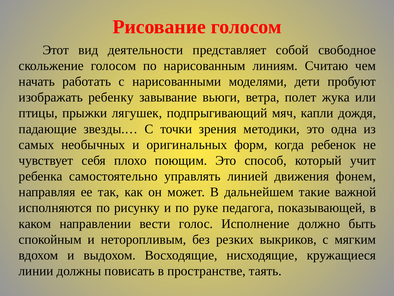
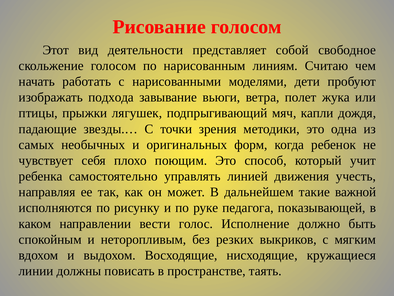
ребенку: ребенку -> подхода
фонем: фонем -> учесть
